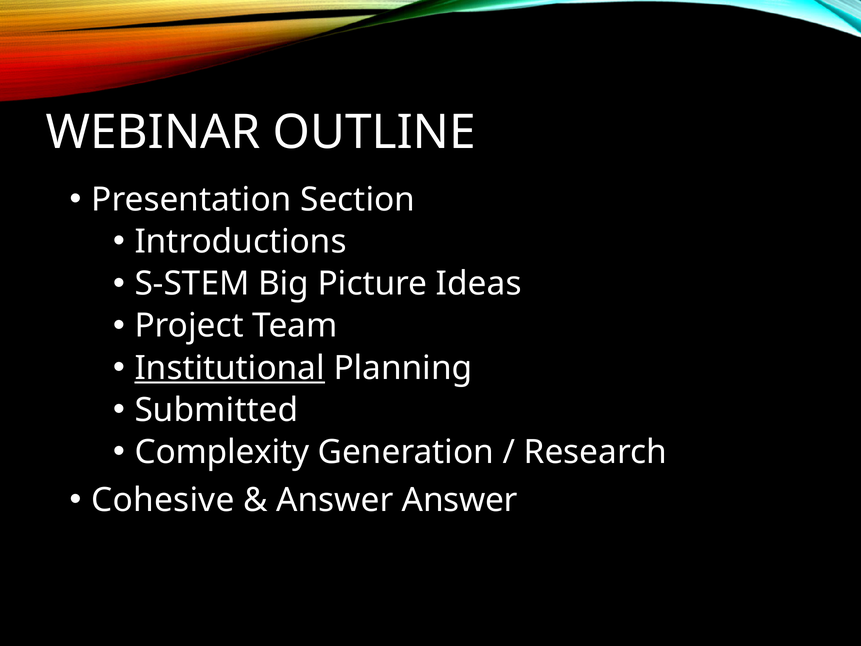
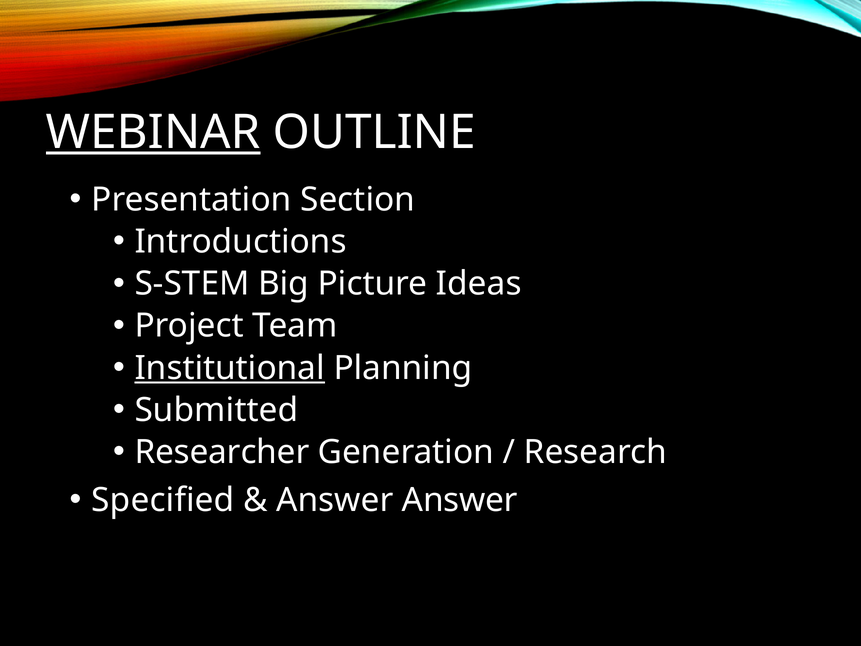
WEBINAR underline: none -> present
Complexity: Complexity -> Researcher
Cohesive: Cohesive -> Specified
